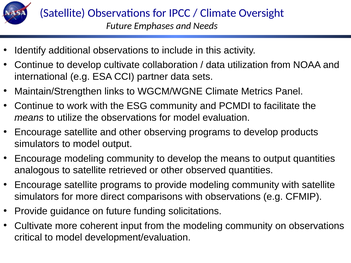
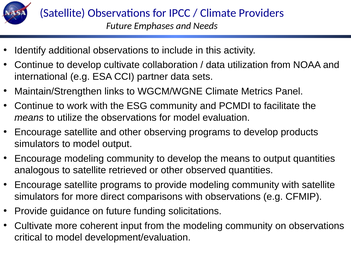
Oversight: Oversight -> Providers
